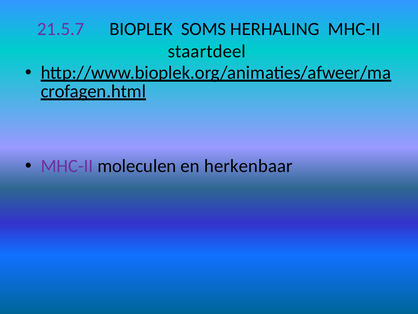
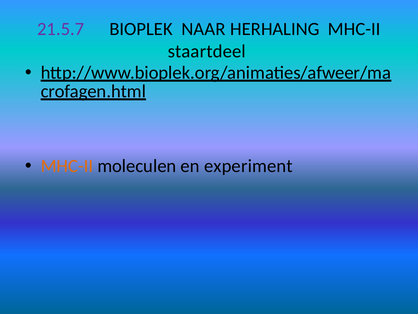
SOMS: SOMS -> NAAR
MHC-II at (67, 166) colour: purple -> orange
herkenbaar: herkenbaar -> experiment
